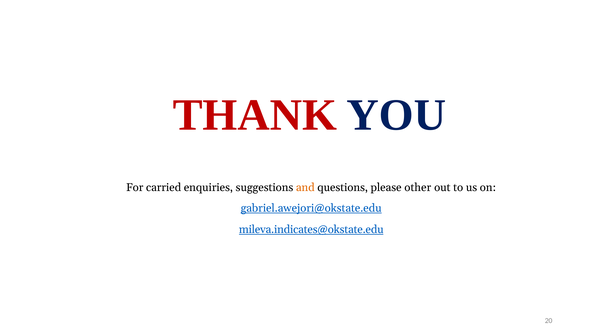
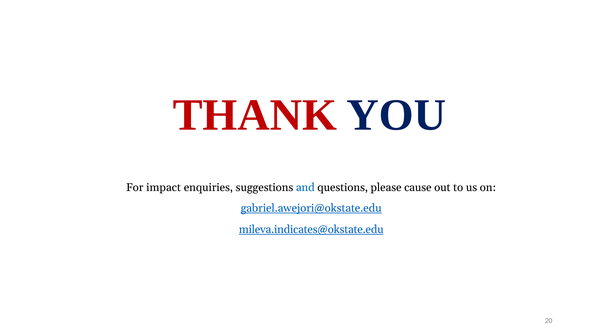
carried: carried -> impact
and colour: orange -> blue
other: other -> cause
